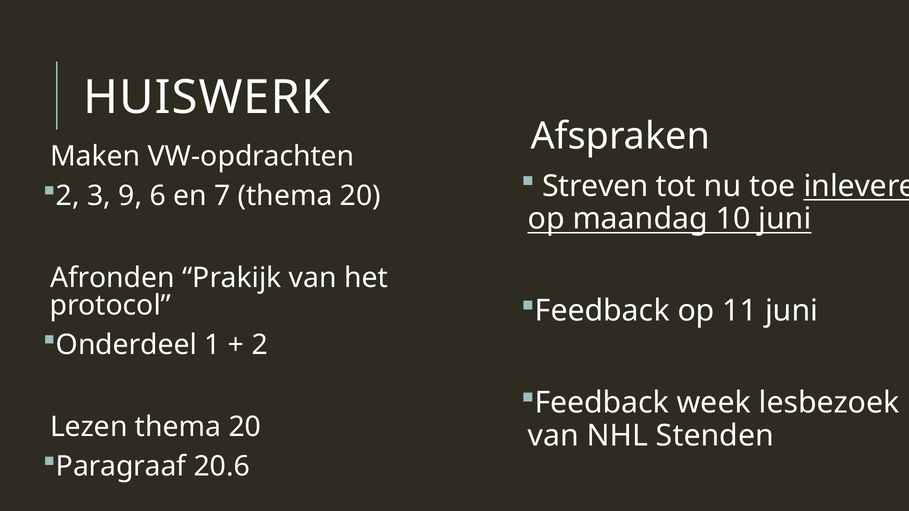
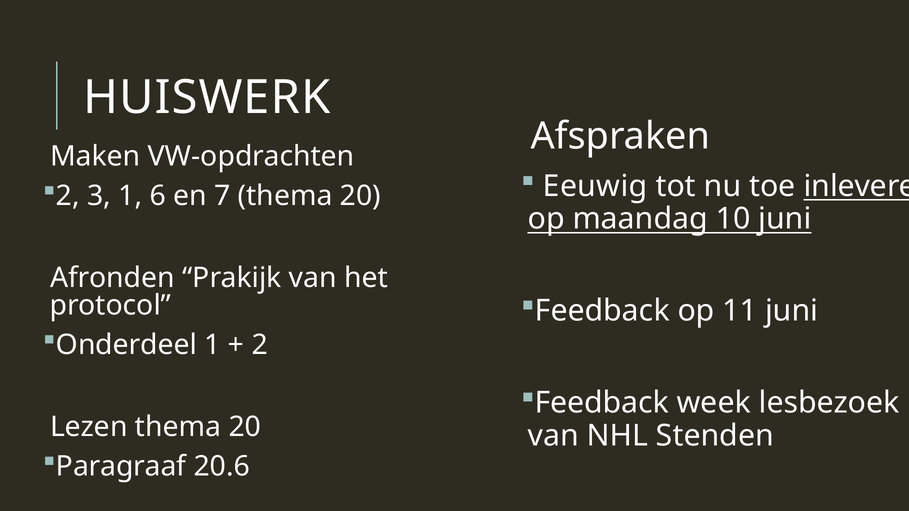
Streven: Streven -> Eeuwig
3 9: 9 -> 1
